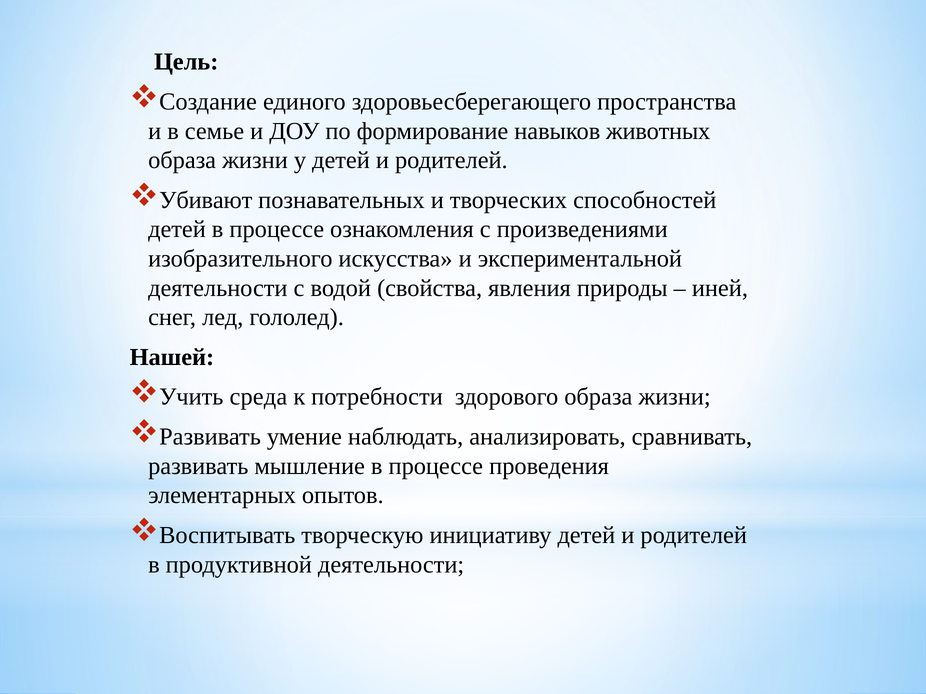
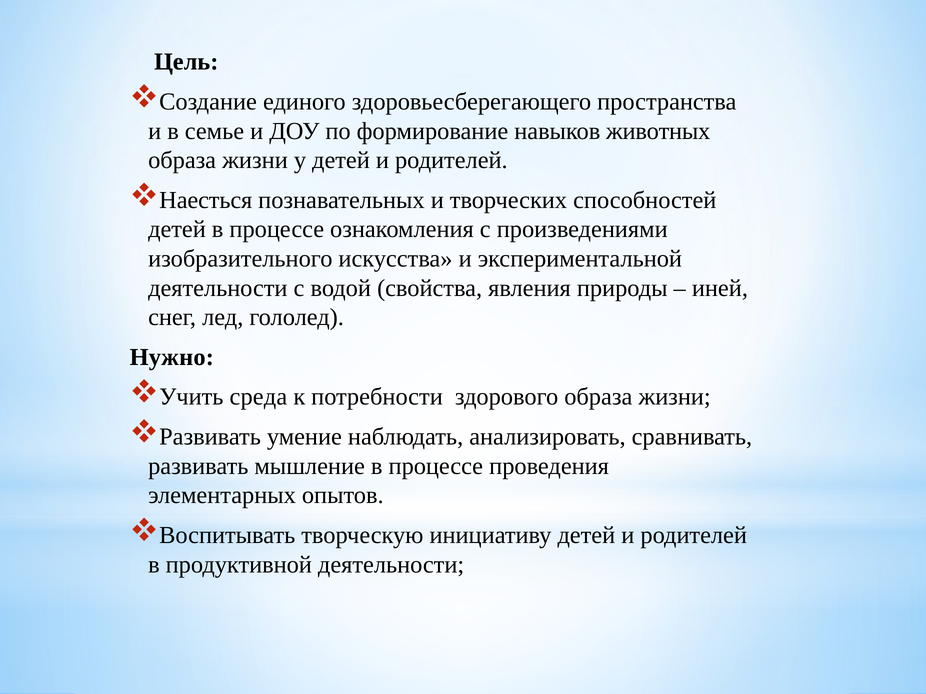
Убивают: Убивают -> Наесться
Нашей: Нашей -> Нужно
